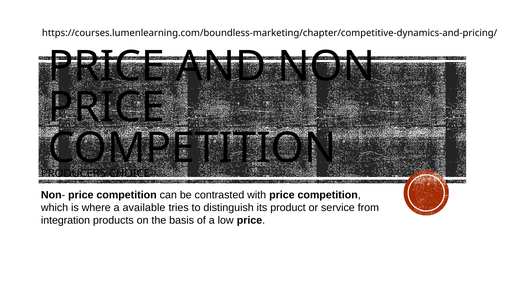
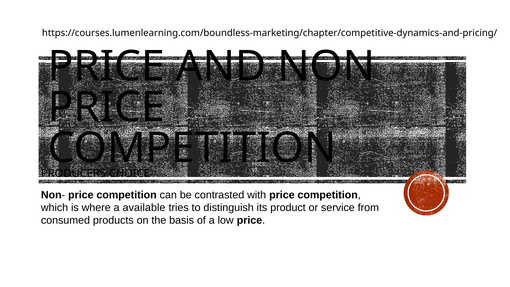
integration: integration -> consumed
